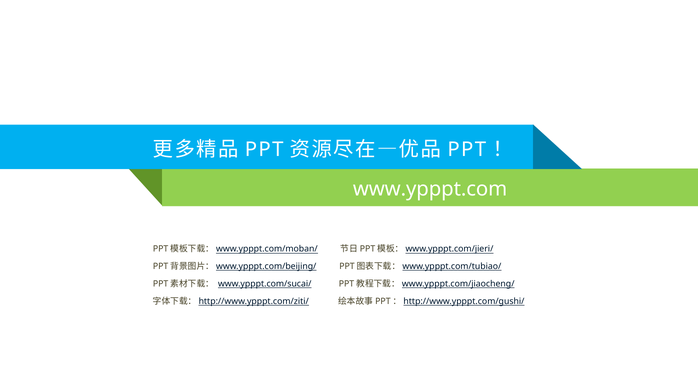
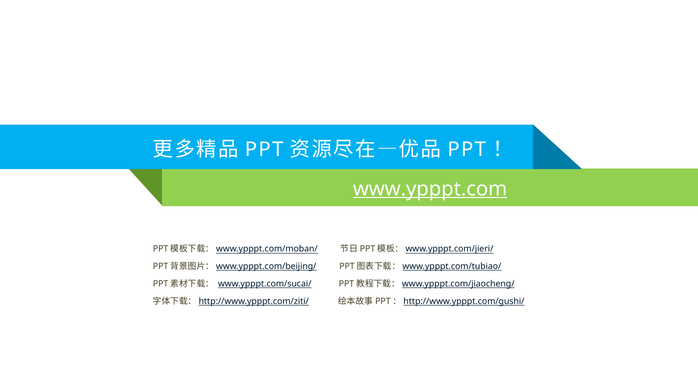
www.ypppt.com underline: none -> present
